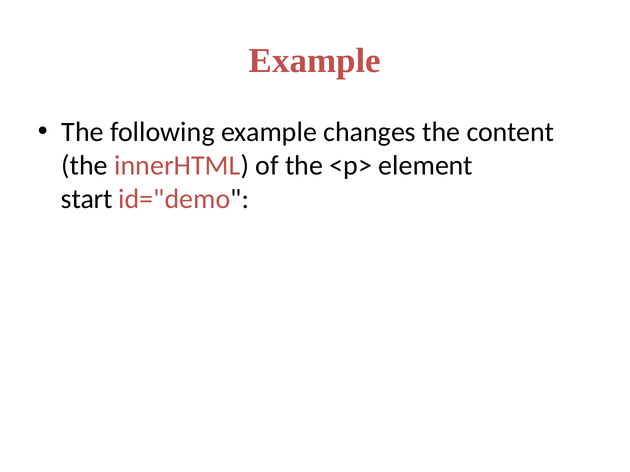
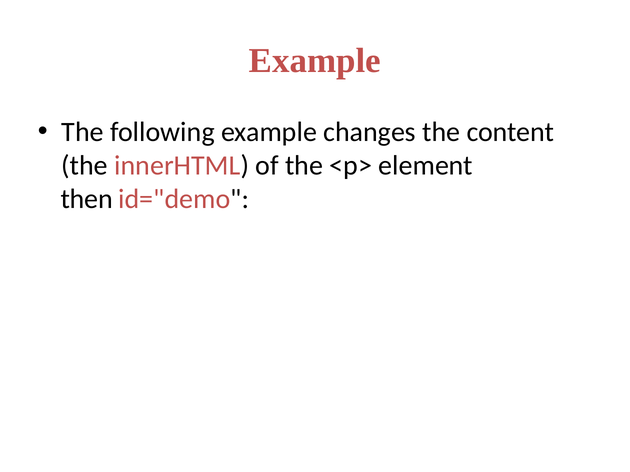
start: start -> then
